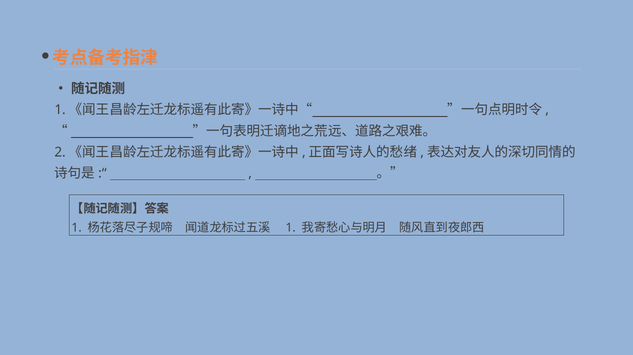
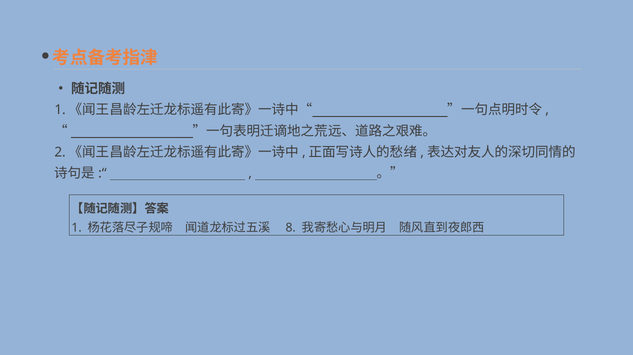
1 at (291, 227): 1 -> 8
